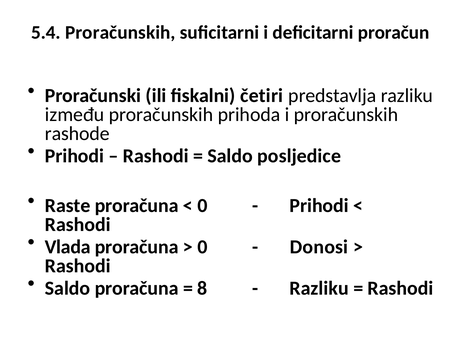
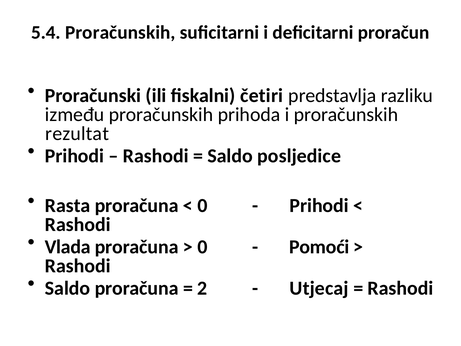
rashode: rashode -> rezultat
Raste: Raste -> Rasta
Donosi: Donosi -> Pomoći
8: 8 -> 2
Razliku at (319, 288): Razliku -> Utjecaj
